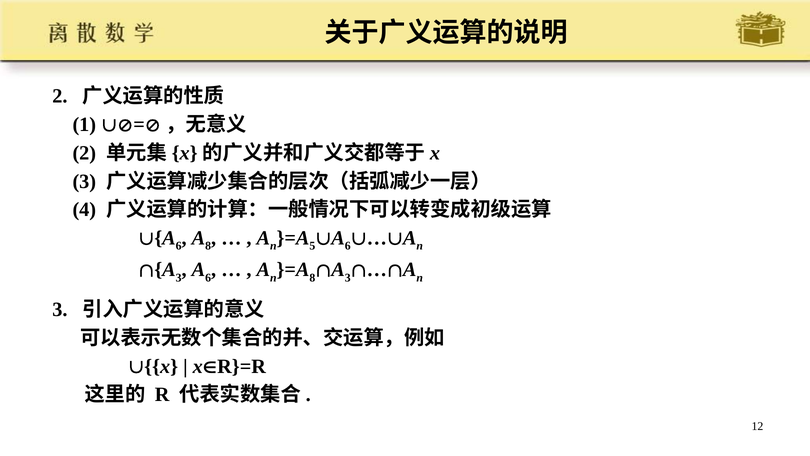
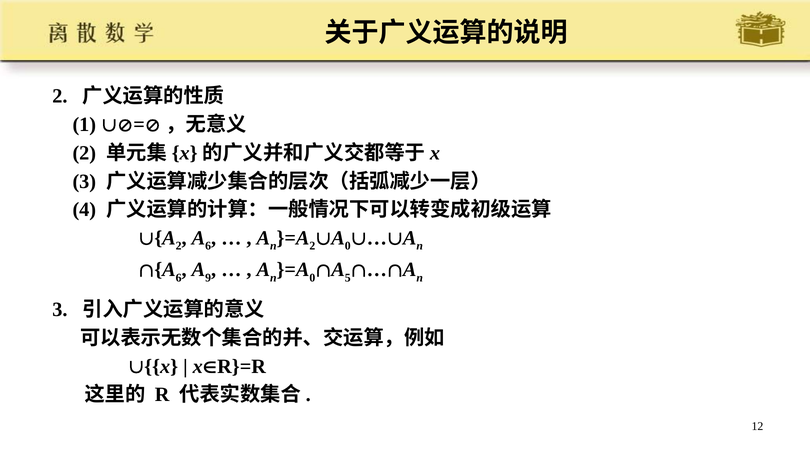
6 at (179, 246): 6 -> 2
8 at (208, 246): 8 -> 6
5 at (312, 246): 5 -> 2
6 at (348, 246): 6 -> 0
3 at (179, 277): 3 -> 6
6 at (208, 277): 6 -> 9
8 at (312, 277): 8 -> 0
3 at (348, 277): 3 -> 5
